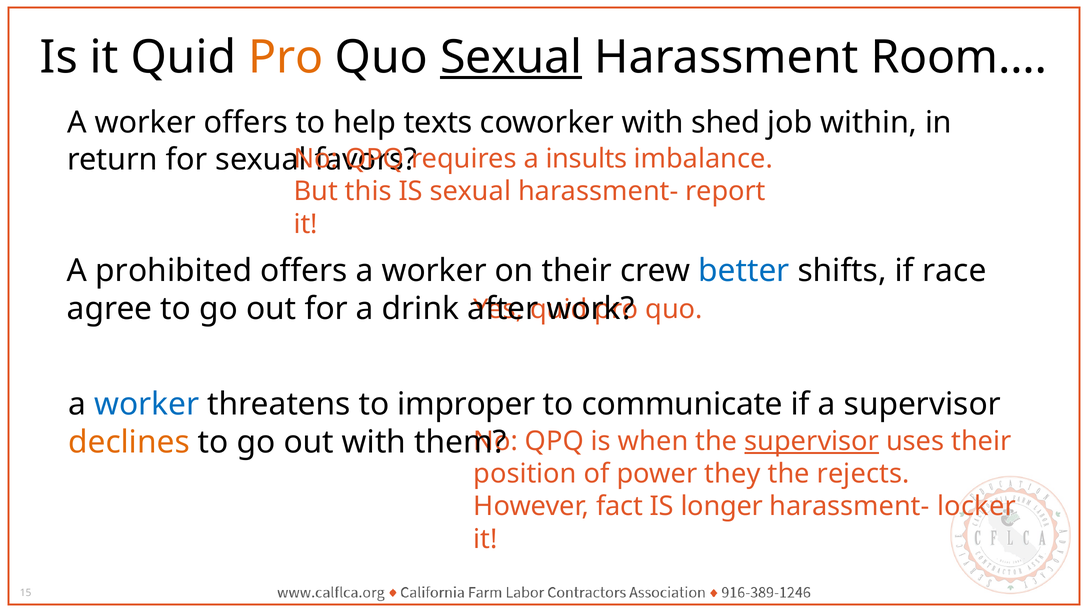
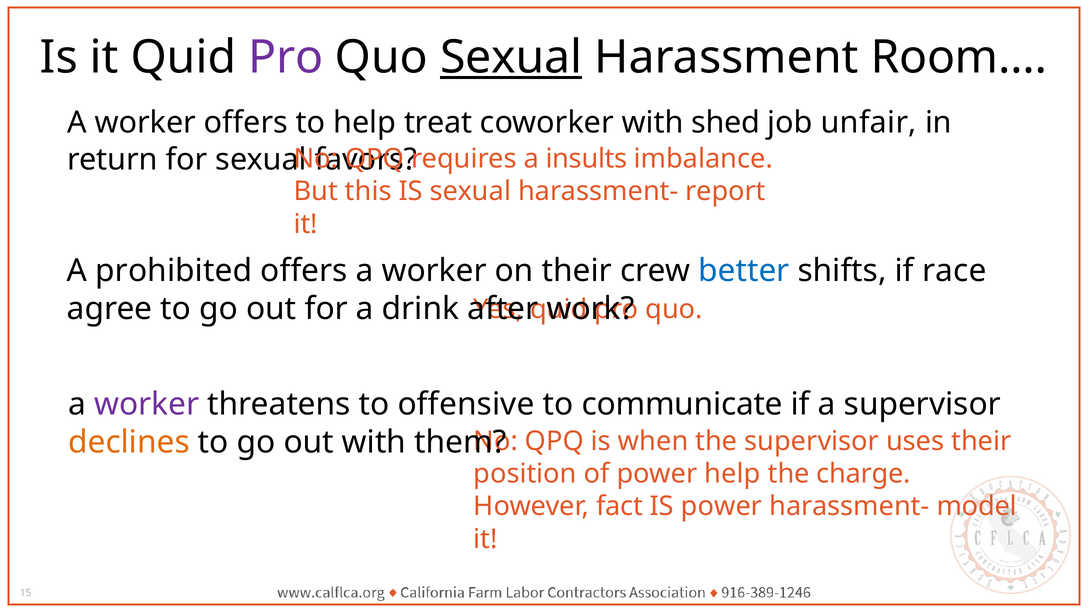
Pro at (286, 58) colour: orange -> purple
texts: texts -> treat
within: within -> unfair
worker at (147, 404) colour: blue -> purple
improper: improper -> offensive
supervisor at (812, 441) underline: present -> none
power they: they -> help
rejects: rejects -> charge
IS longer: longer -> power
locker: locker -> model
